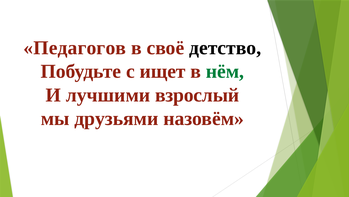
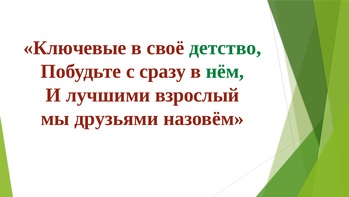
Педагогов: Педагогов -> Ключевые
детство colour: black -> green
ищет: ищет -> сразу
